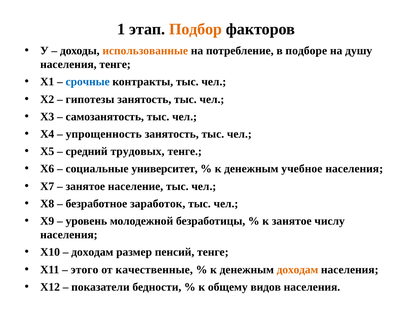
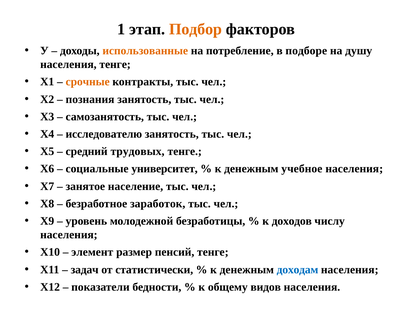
срочные colour: blue -> orange
гипотезы: гипотезы -> познания
упрощенность: упрощенность -> исследователю
к занятое: занятое -> доходов
доходам at (92, 252): доходам -> элемент
этого: этого -> задач
качественные: качественные -> статистически
доходам at (298, 270) colour: orange -> blue
